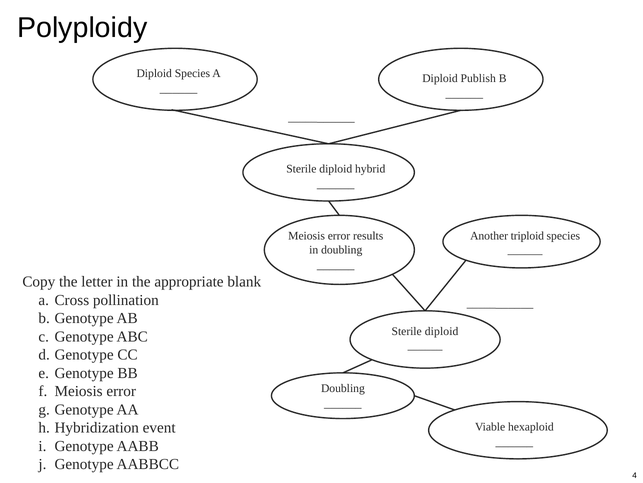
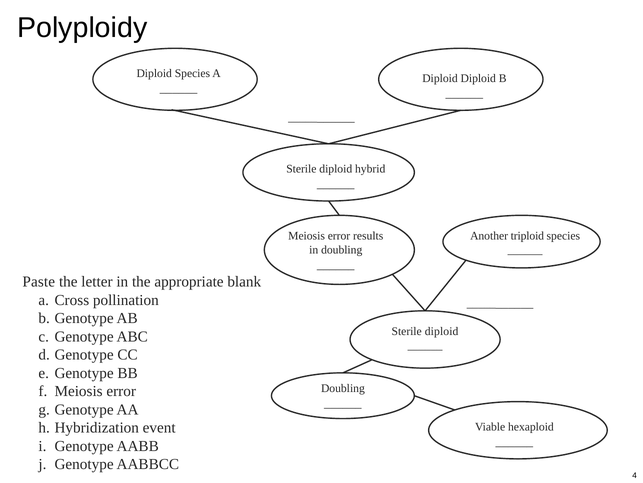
Diploid Publish: Publish -> Diploid
Copy: Copy -> Paste
